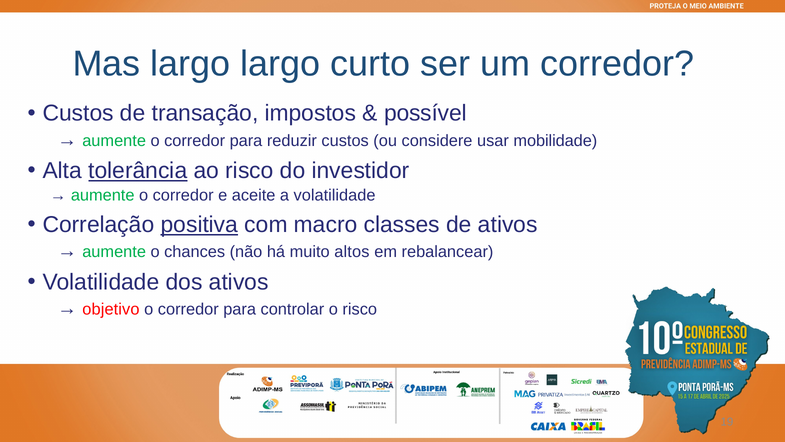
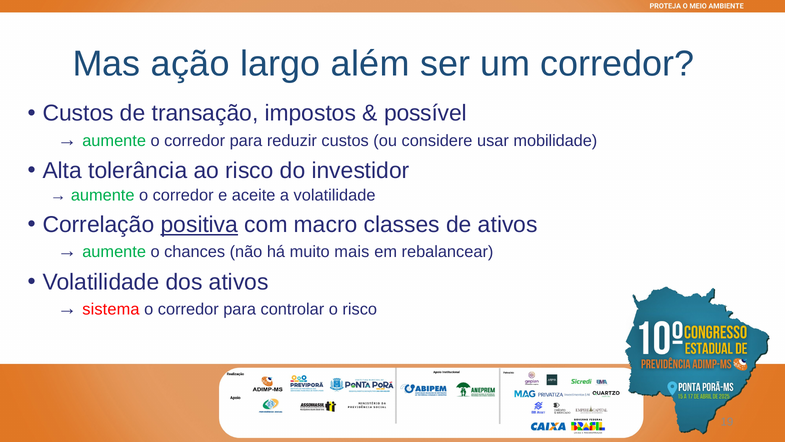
Mas largo: largo -> ação
curto: curto -> além
tolerância underline: present -> none
altos: altos -> mais
objetivo: objetivo -> sistema
